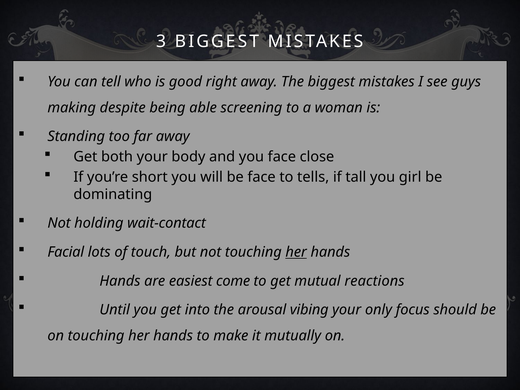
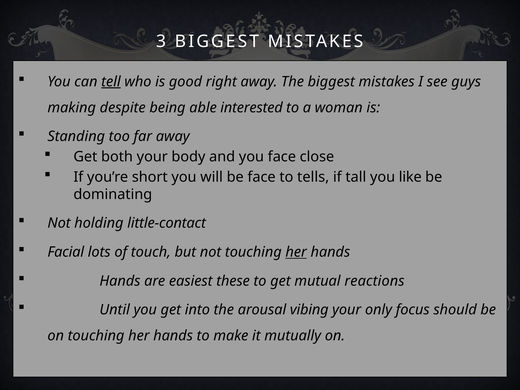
tell underline: none -> present
screening: screening -> interested
girl: girl -> like
wait-contact: wait-contact -> little-contact
come: come -> these
